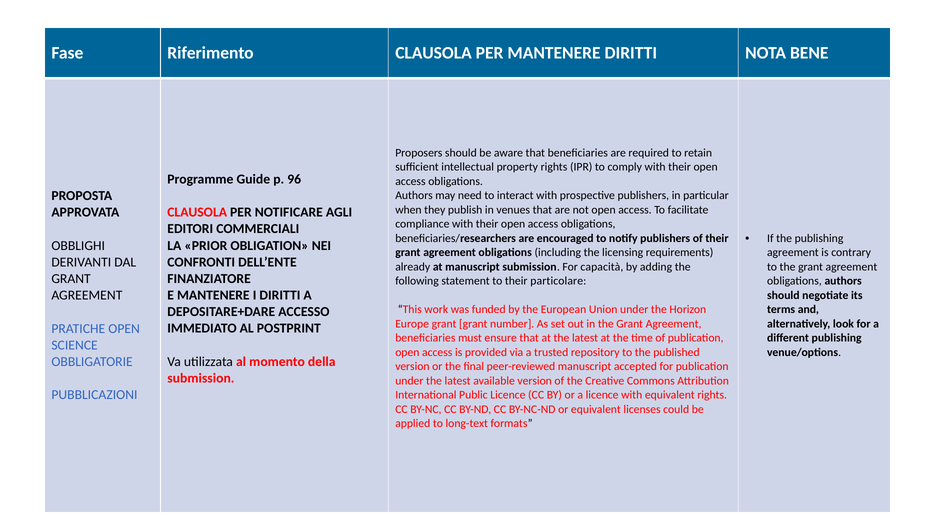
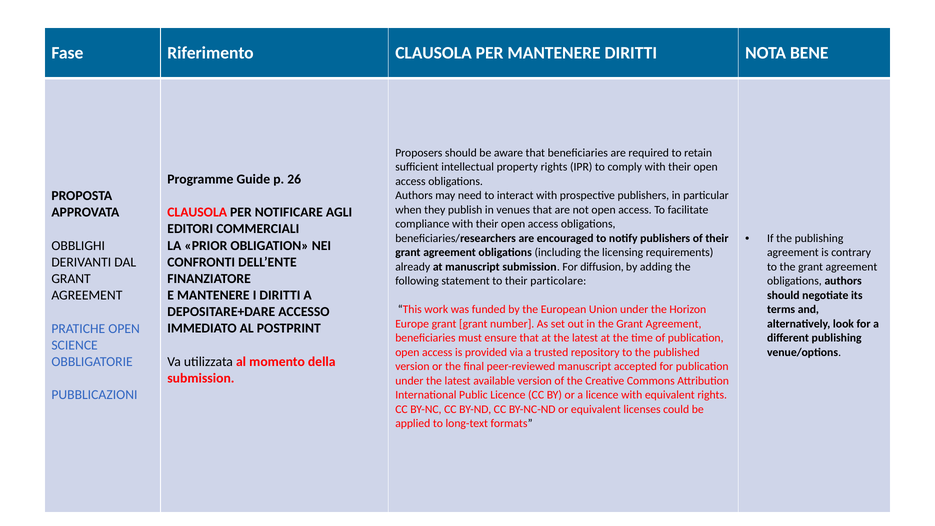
96: 96 -> 26
capacità: capacità -> diffusion
